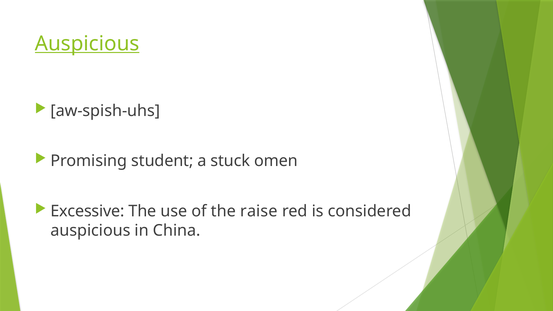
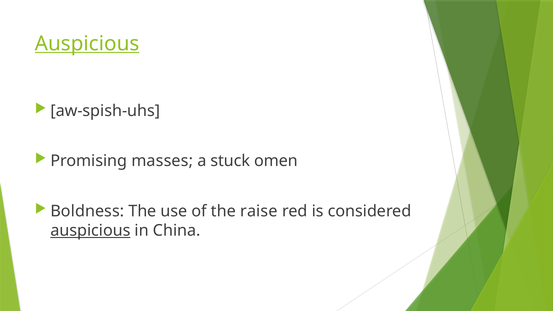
student: student -> masses
Excessive: Excessive -> Boldness
auspicious at (90, 230) underline: none -> present
